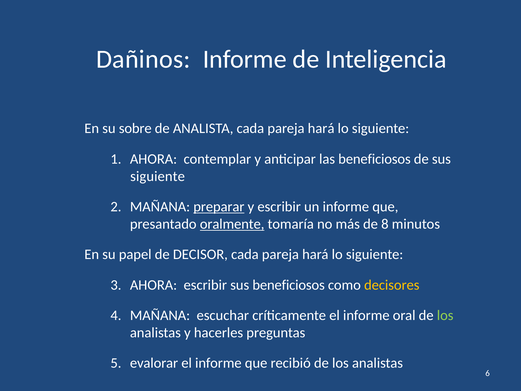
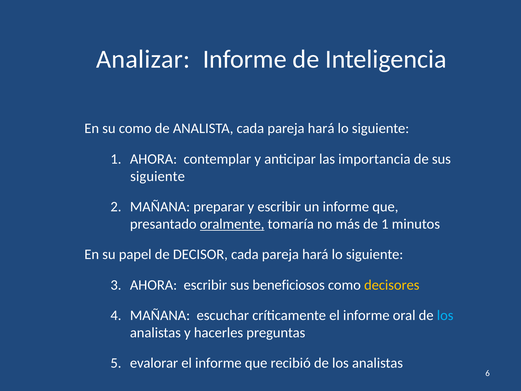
Dañinos: Dañinos -> Analizar
su sobre: sobre -> como
las beneficiosos: beneficiosos -> importancia
preparar underline: present -> none
de 8: 8 -> 1
los at (445, 315) colour: light green -> light blue
